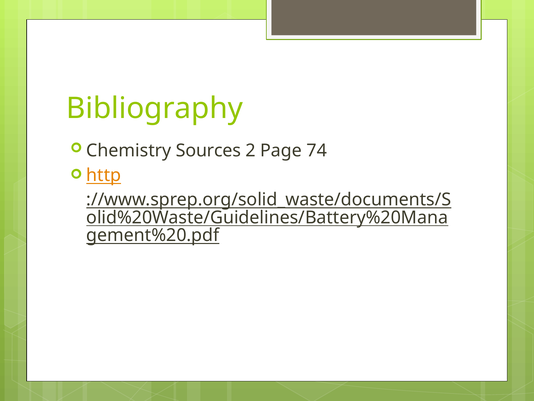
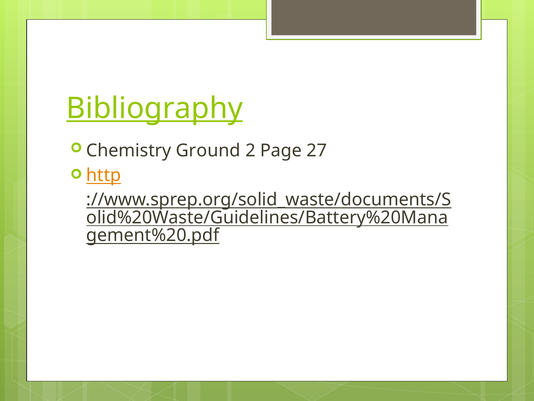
Bibliography underline: none -> present
Sources: Sources -> Ground
74: 74 -> 27
